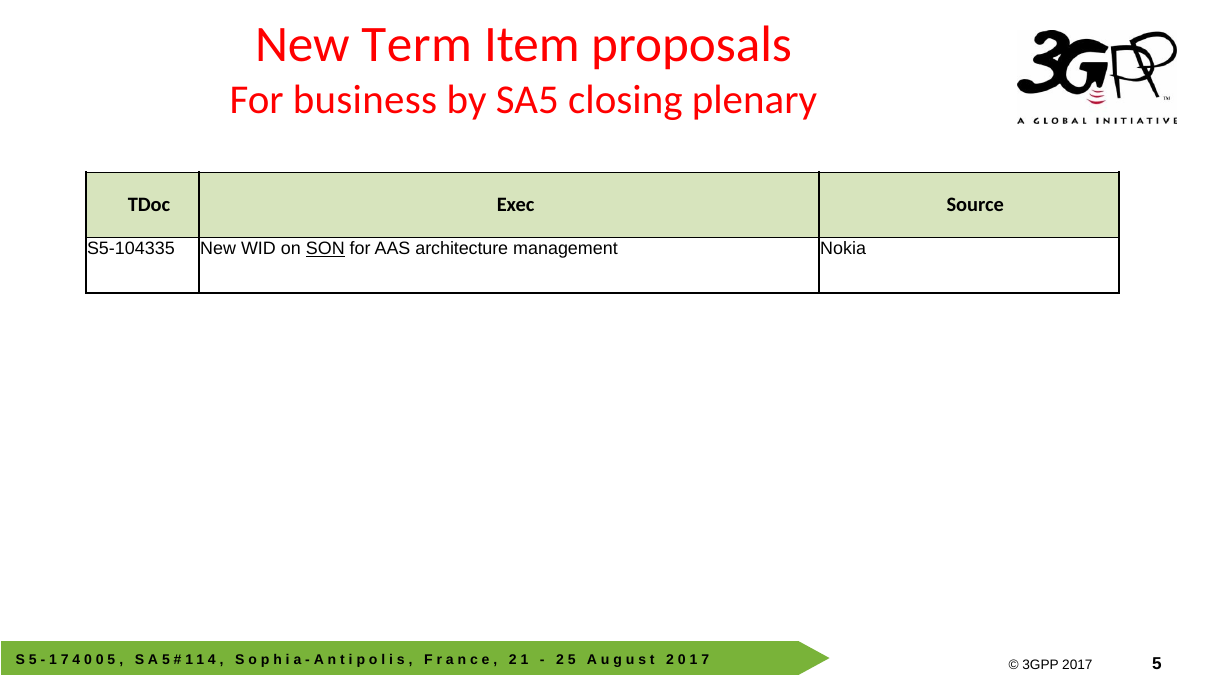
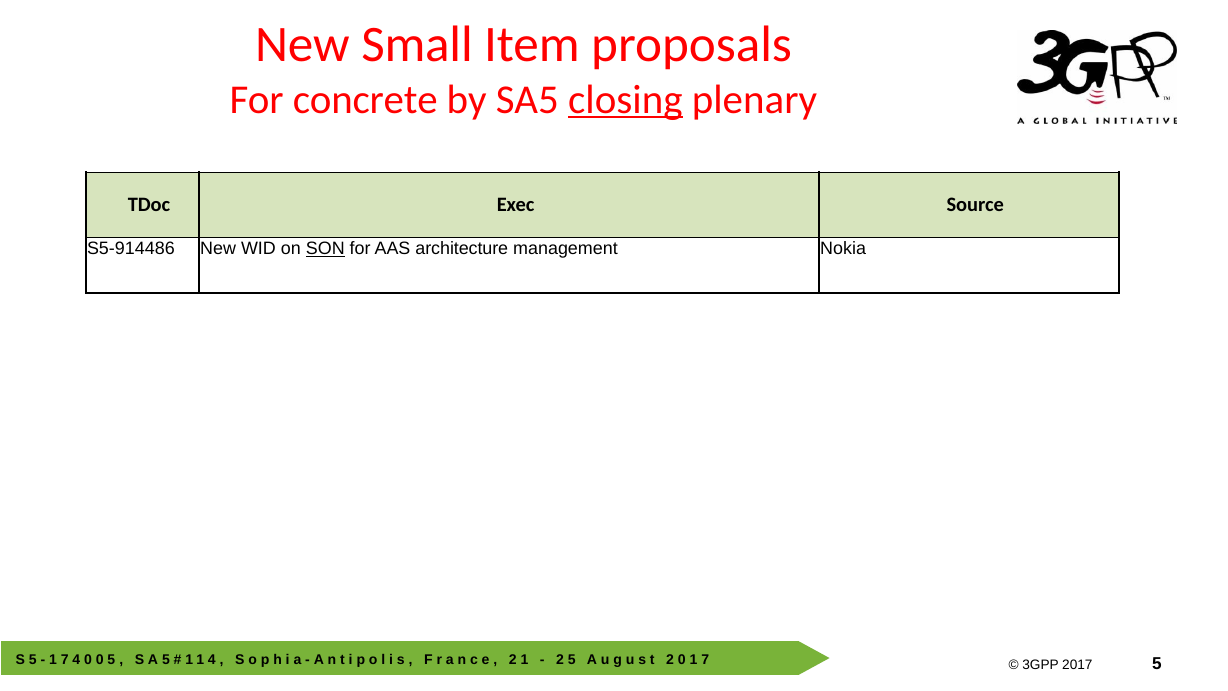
Term: Term -> Small
business: business -> concrete
closing underline: none -> present
S5‑104335: S5‑104335 -> S5‑914486
